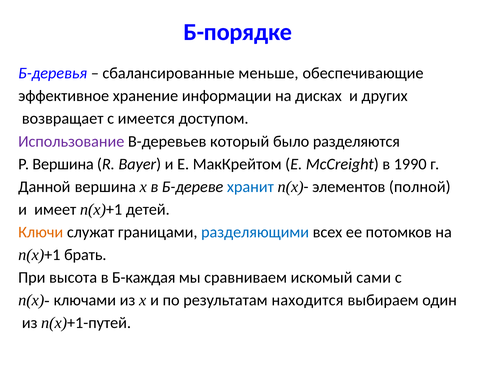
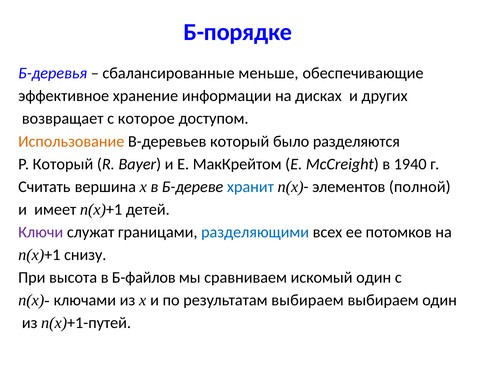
имеется: имеется -> которое
Использование colour: purple -> orange
Р Вершина: Вершина -> Который
1990: 1990 -> 1940
Данной: Данной -> Считать
Ключи colour: orange -> purple
брать: брать -> снизу
Б-каждая: Б-каждая -> Б-файлов
искомый сами: сами -> один
результатам находится: находится -> выбираем
